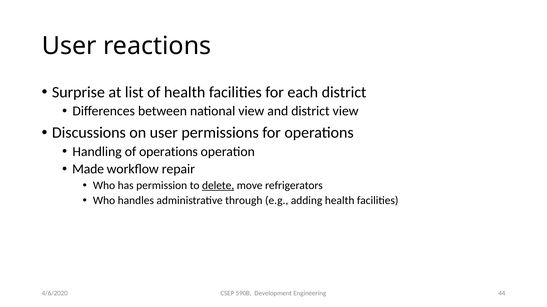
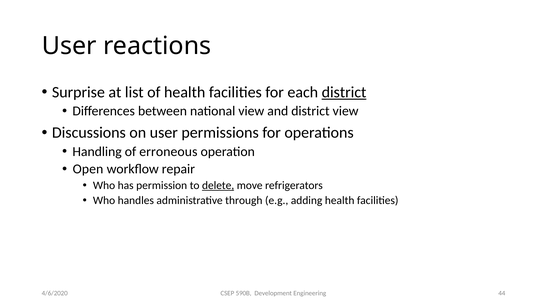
district at (344, 92) underline: none -> present
of operations: operations -> erroneous
Made: Made -> Open
